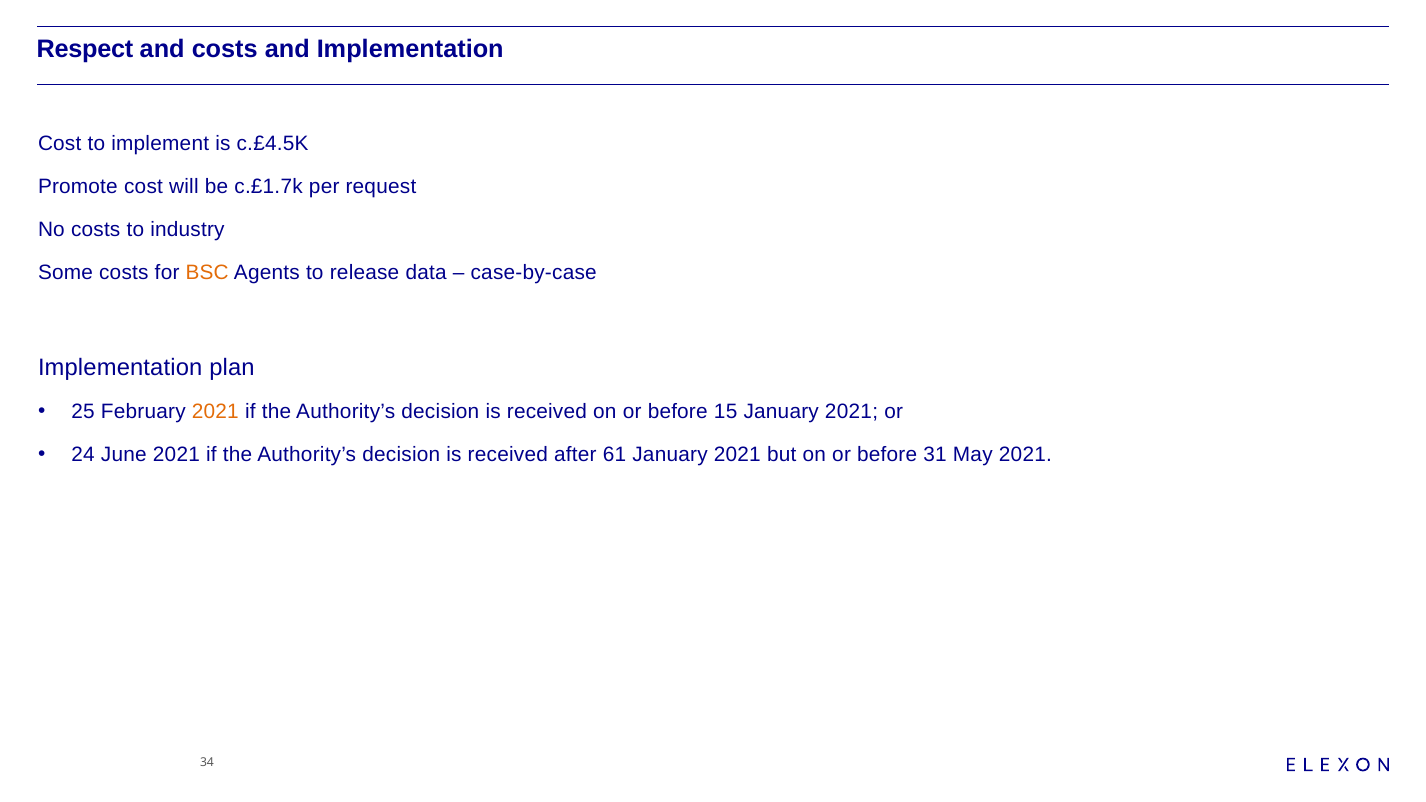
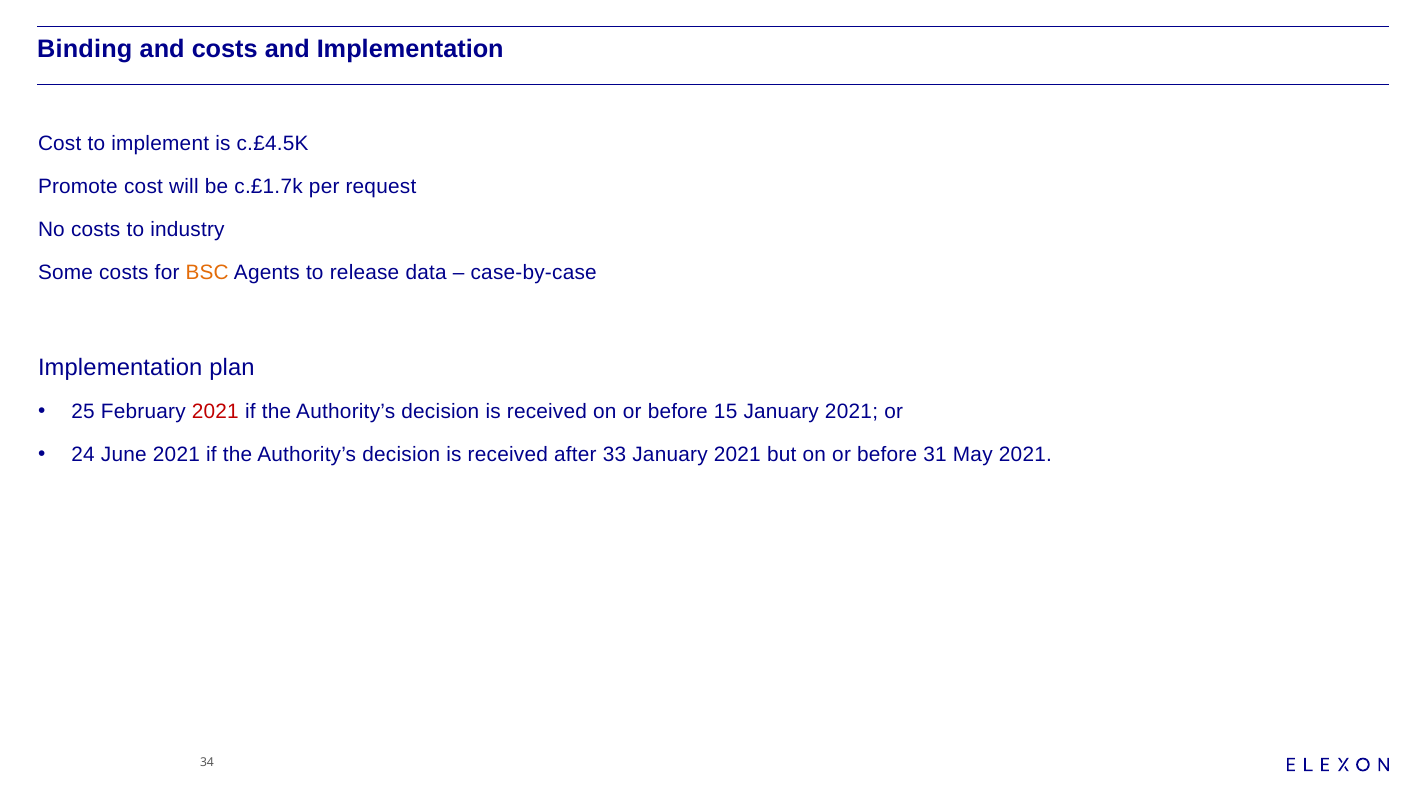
Respect: Respect -> Binding
2021 at (215, 412) colour: orange -> red
61: 61 -> 33
